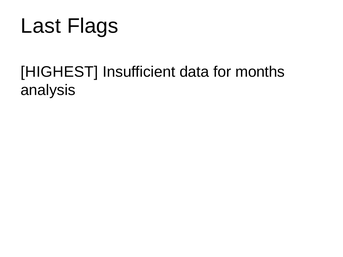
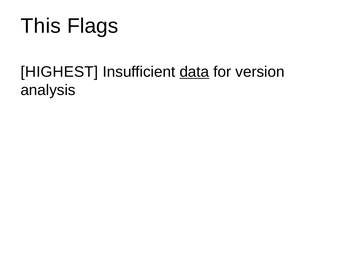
Last: Last -> This
data underline: none -> present
months: months -> version
